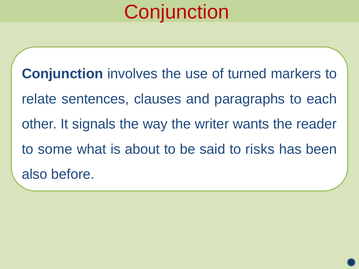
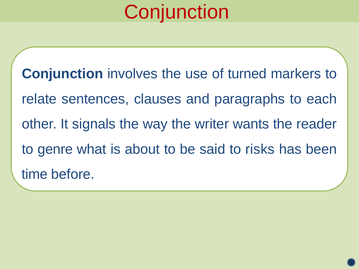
some: some -> genre
also: also -> time
